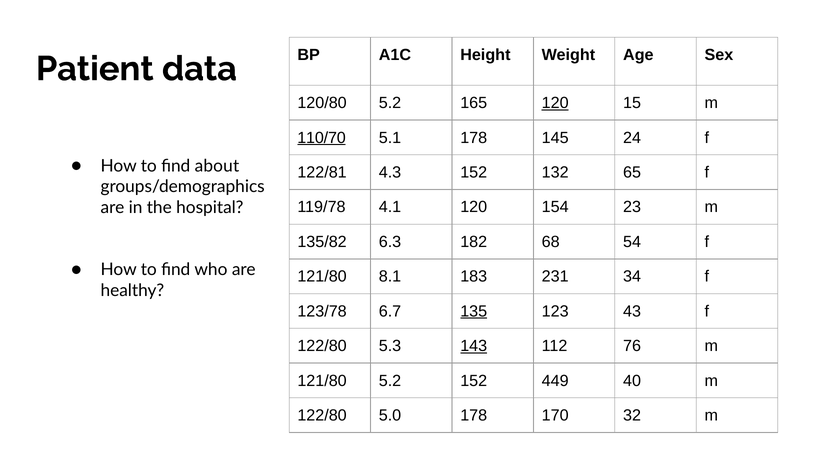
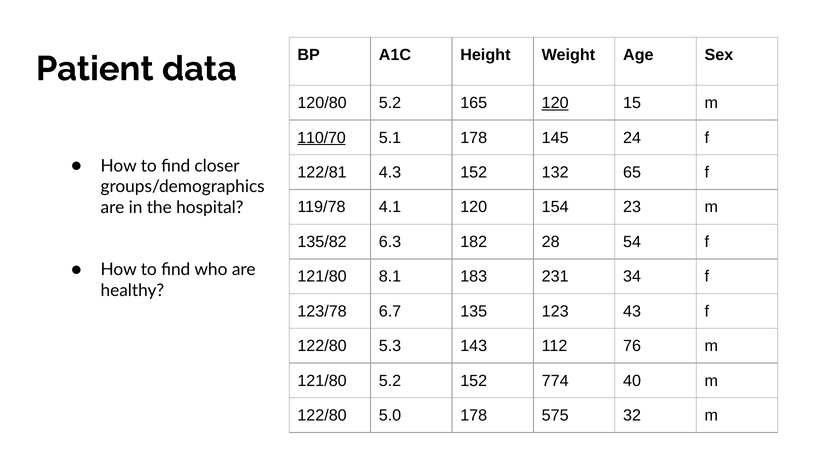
about: about -> closer
68: 68 -> 28
135 underline: present -> none
143 underline: present -> none
449: 449 -> 774
170: 170 -> 575
